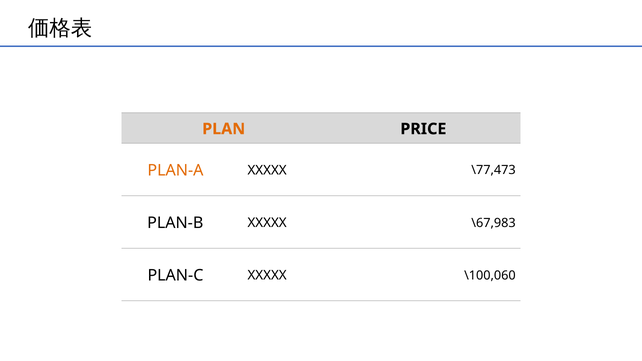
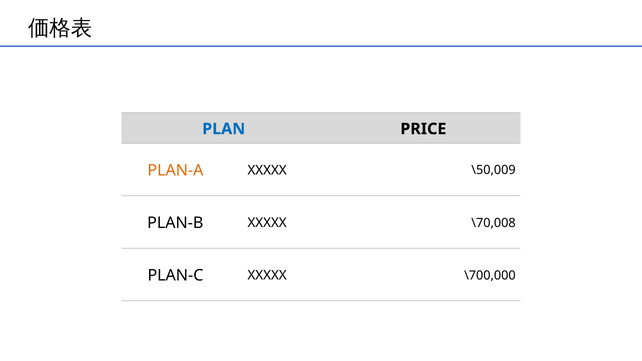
PLAN colour: orange -> blue
\77,473: \77,473 -> \50,009
\67,983: \67,983 -> \70,008
\100,060: \100,060 -> \700,000
